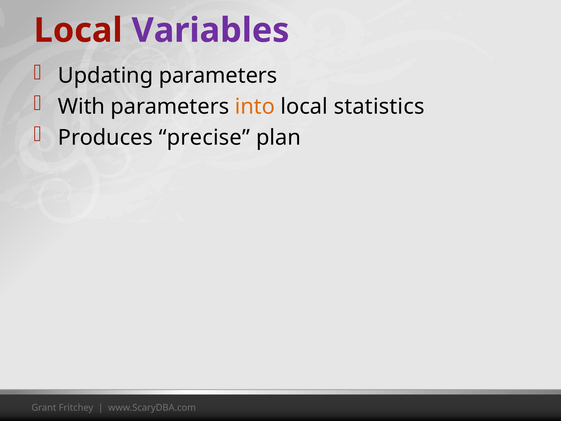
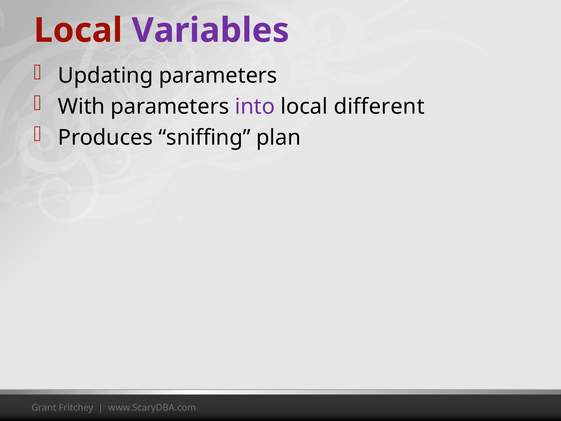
into colour: orange -> purple
statistics: statistics -> different
precise: precise -> sniffing
